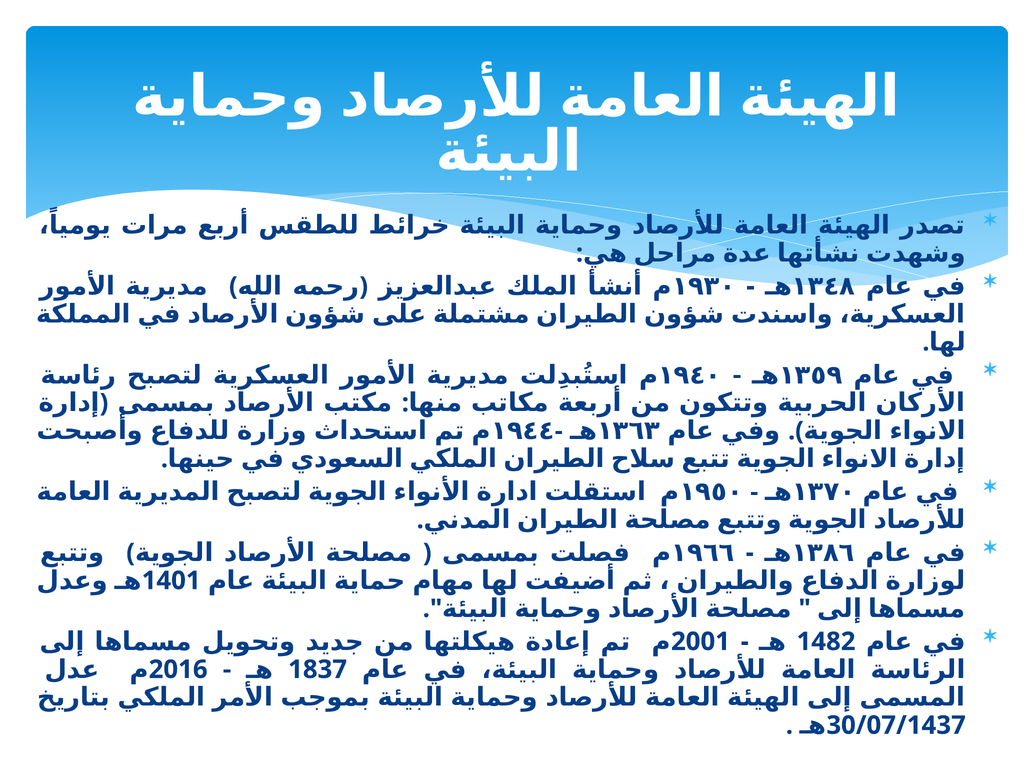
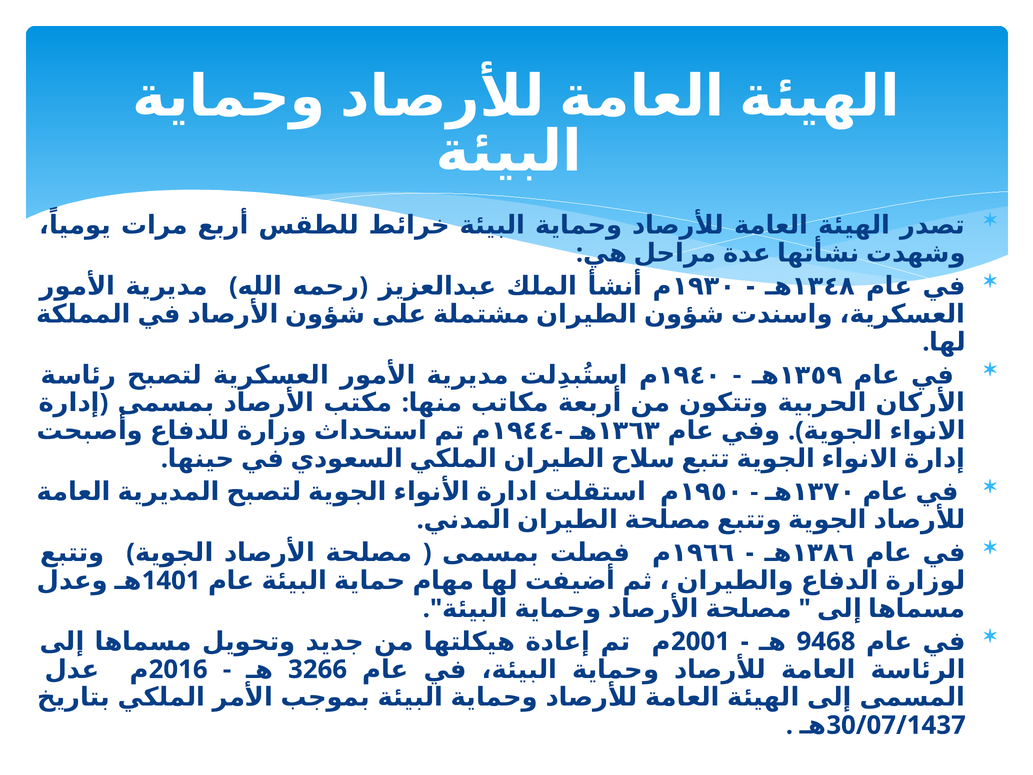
1482: 1482 -> 9468
1837: 1837 -> 3266
